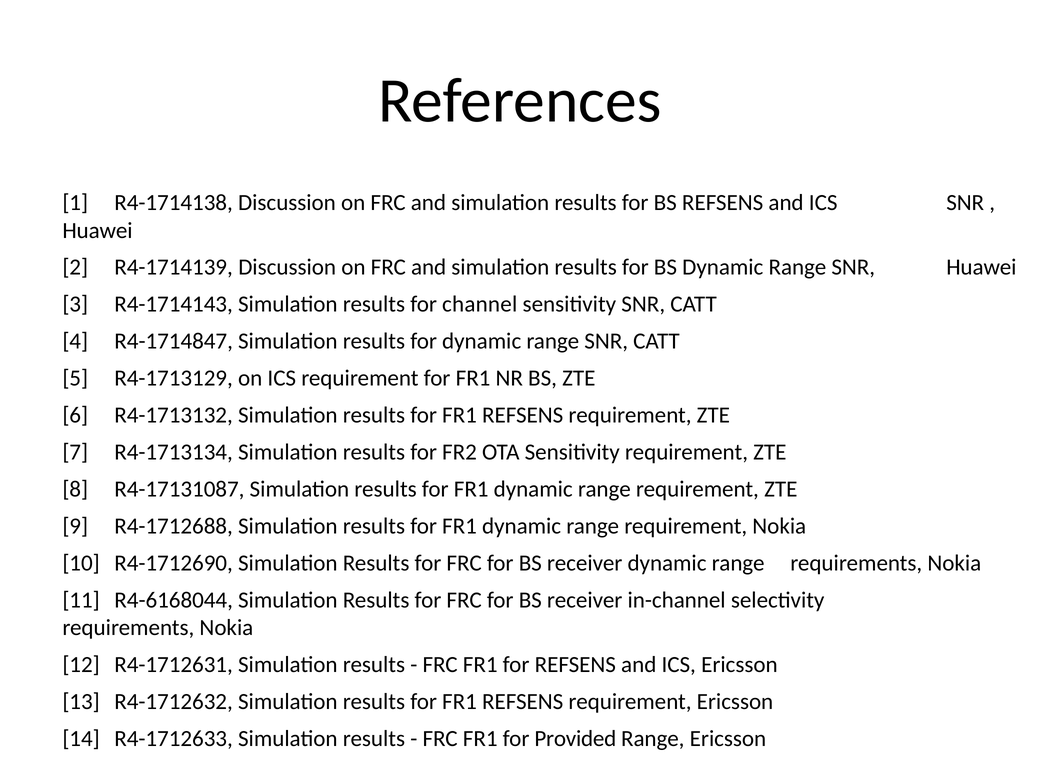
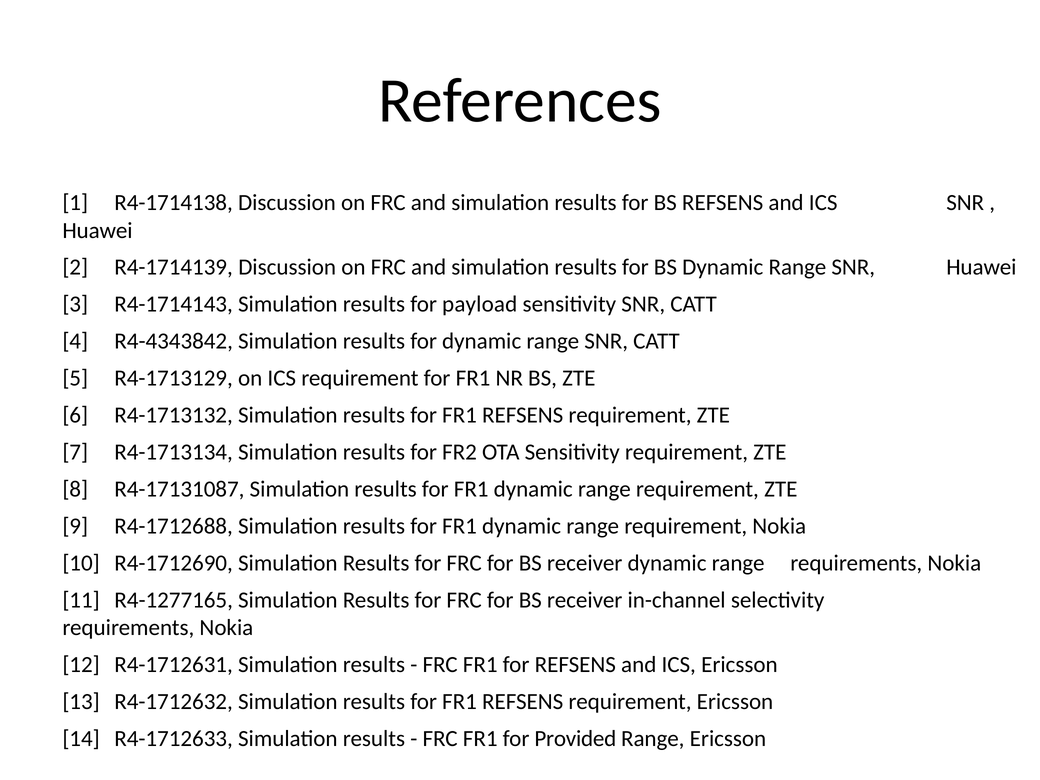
channel: channel -> payload
R4-1714847: R4-1714847 -> R4-4343842
R4-6168044: R4-6168044 -> R4-1277165
